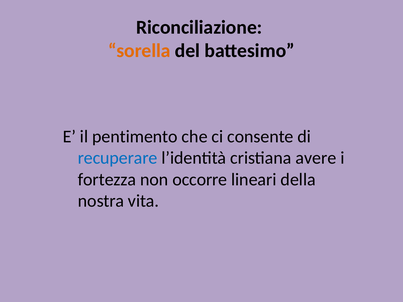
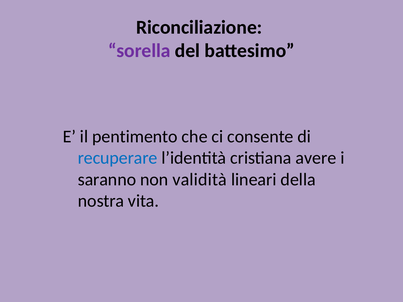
sorella colour: orange -> purple
fortezza: fortezza -> saranno
occorre: occorre -> validità
